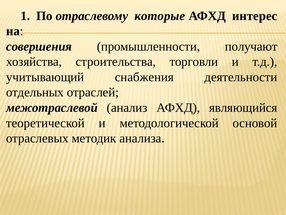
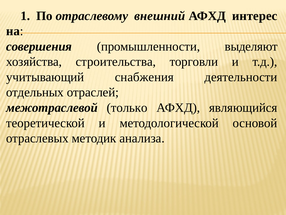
которые: которые -> внешний
получают: получают -> выделяют
анализ: анализ -> только
